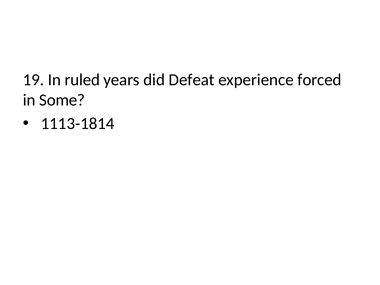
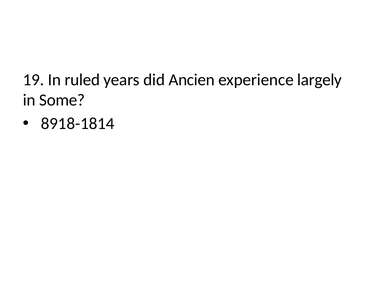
Defeat: Defeat -> Ancien
forced: forced -> largely
1113-1814: 1113-1814 -> 8918-1814
